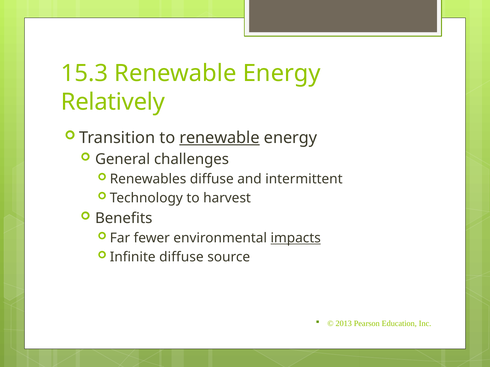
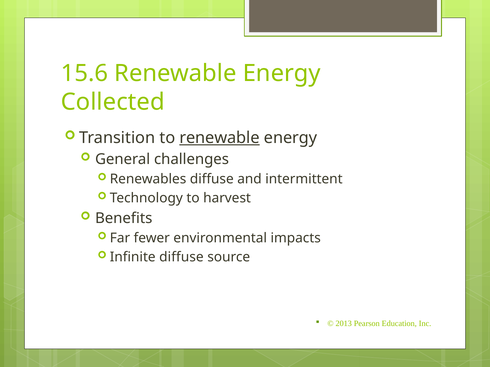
15.3: 15.3 -> 15.6
Relatively: Relatively -> Collected
impacts underline: present -> none
